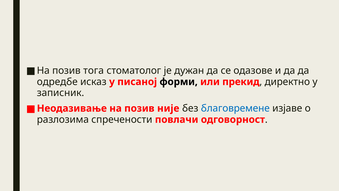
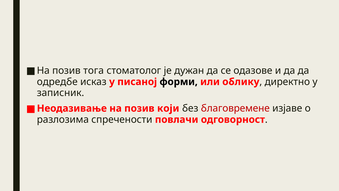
прекид: прекид -> облику
није: није -> који
благовремене colour: blue -> red
